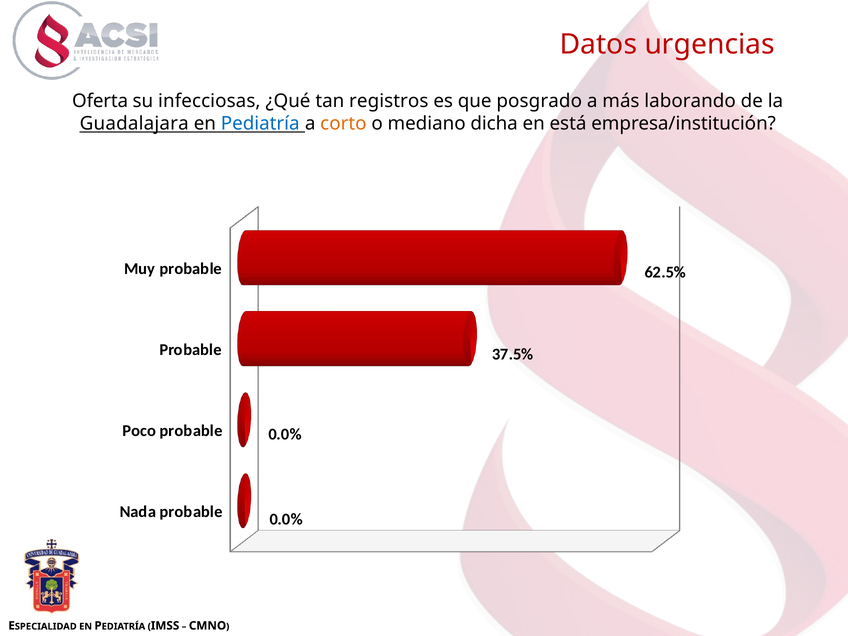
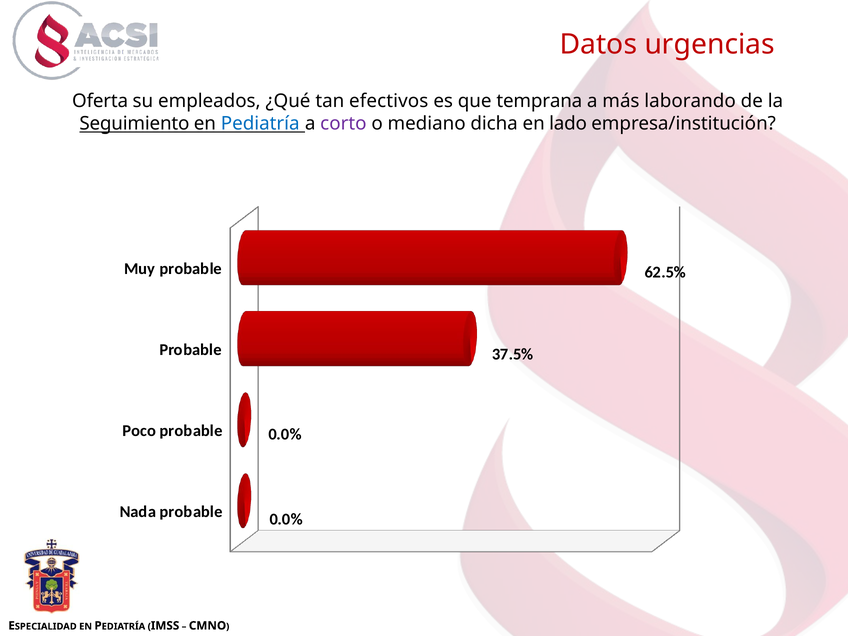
infecciosas: infecciosas -> empleados
registros: registros -> efectivos
posgrado: posgrado -> temprana
Guadalajara: Guadalajara -> Seguimiento
corto colour: orange -> purple
está: está -> lado
